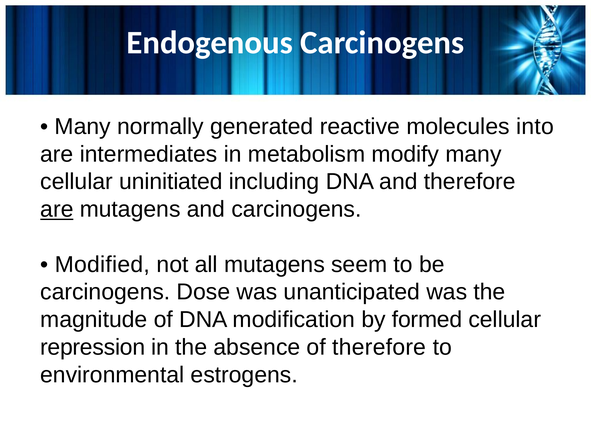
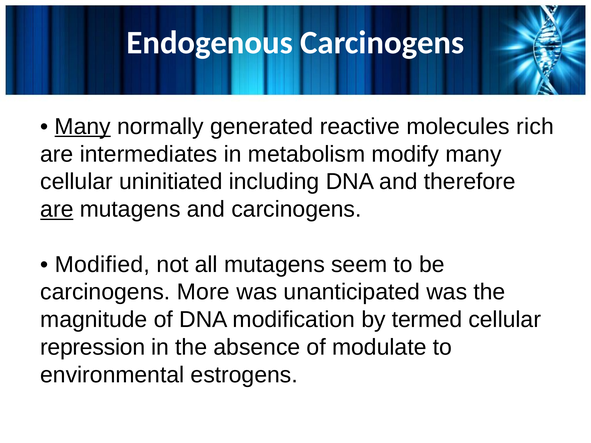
Many at (83, 127) underline: none -> present
into: into -> rich
Dose: Dose -> More
formed: formed -> termed
of therefore: therefore -> modulate
